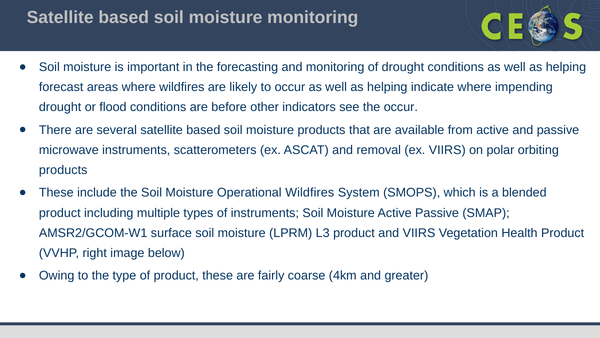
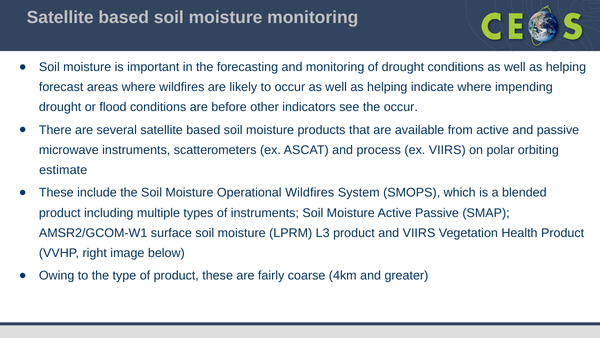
removal: removal -> process
products at (63, 170): products -> estimate
